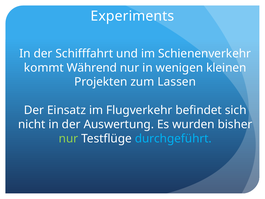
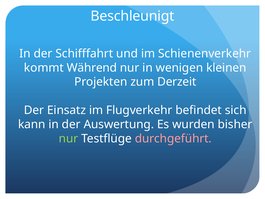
Experiments: Experiments -> Beschleunigt
Lassen: Lassen -> Derzeit
nicht: nicht -> kann
durchgeführt colour: light blue -> pink
